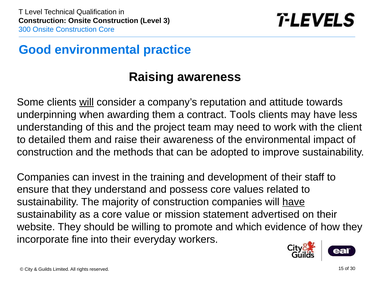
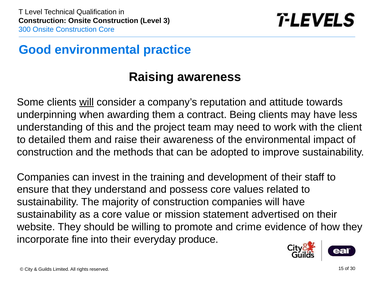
Tools: Tools -> Being
have at (294, 202) underline: present -> none
which: which -> crime
workers: workers -> produce
